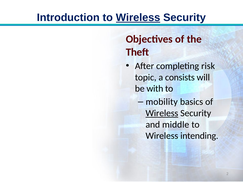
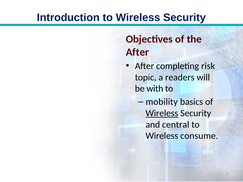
Wireless at (138, 18) underline: present -> none
Theft at (137, 52): Theft -> After
consists: consists -> readers
middle: middle -> central
intending: intending -> consume
